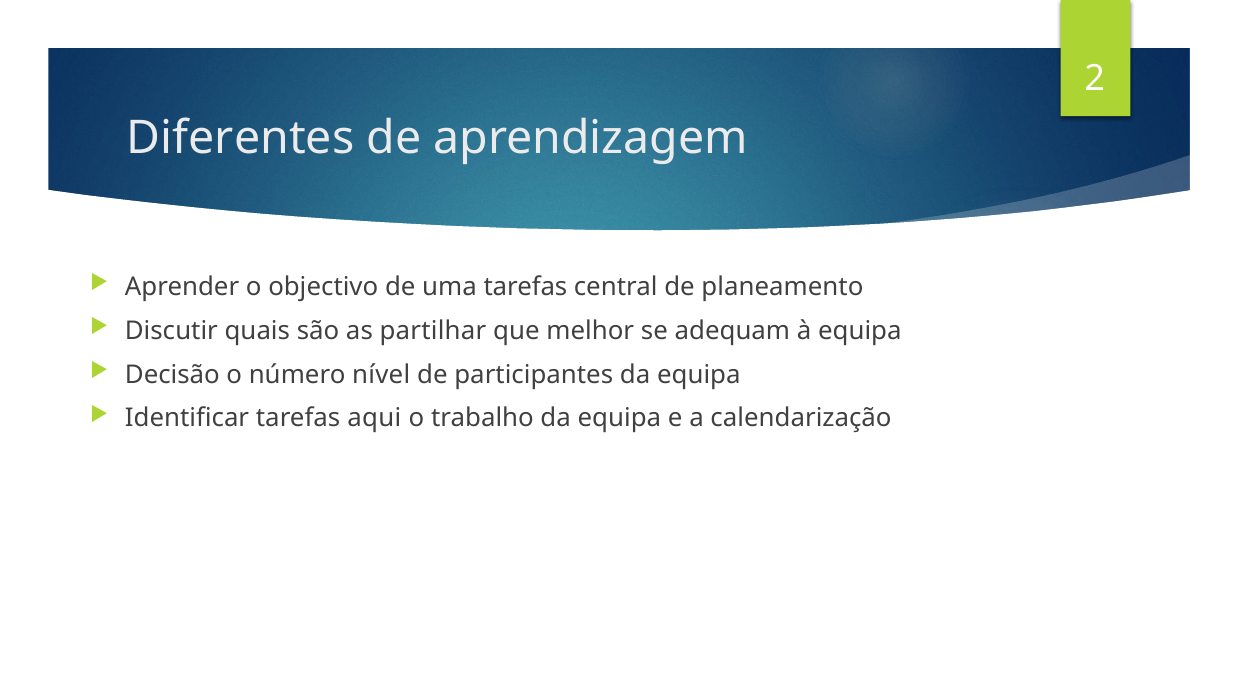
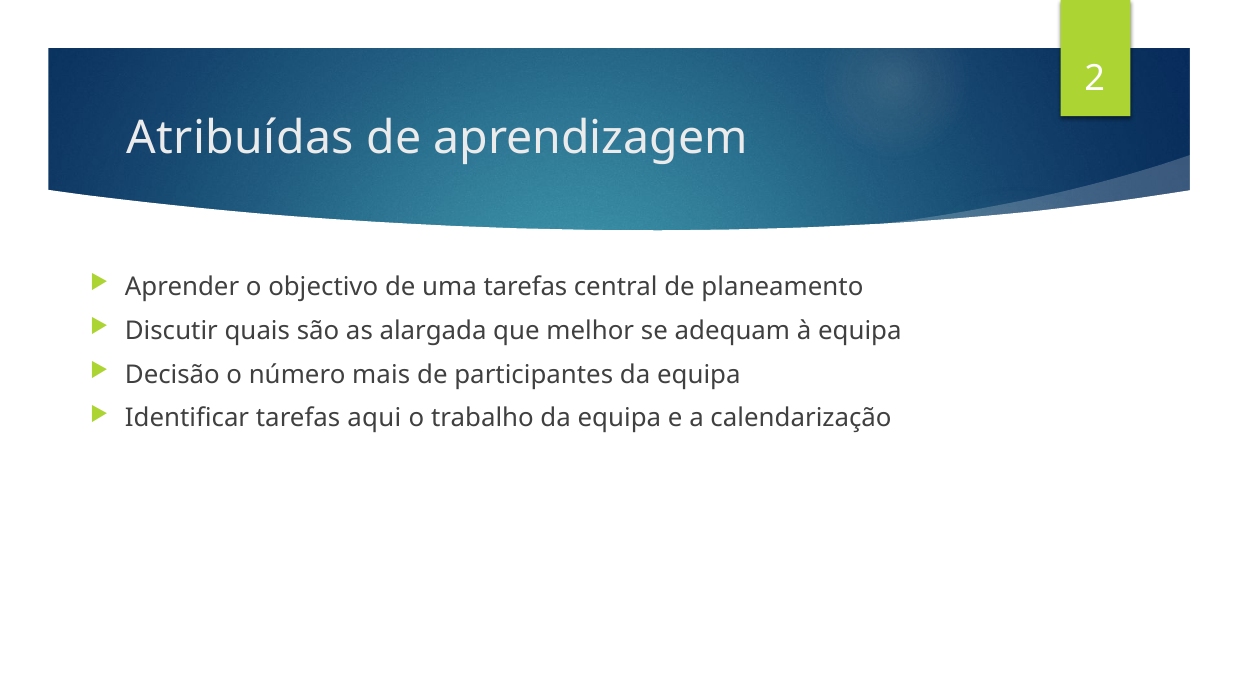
Diferentes: Diferentes -> Atribuídas
partilhar: partilhar -> alargada
nível: nível -> mais
